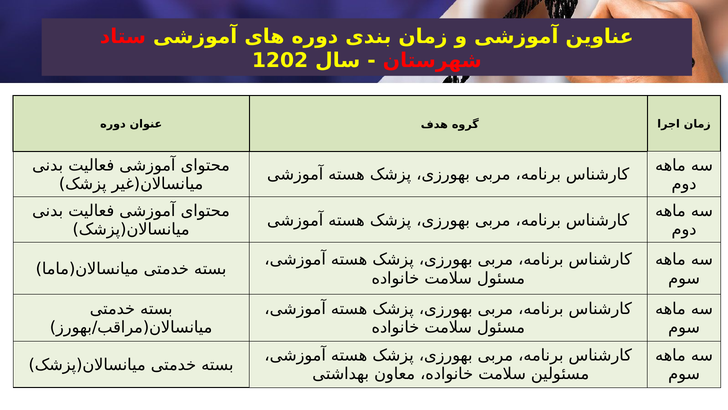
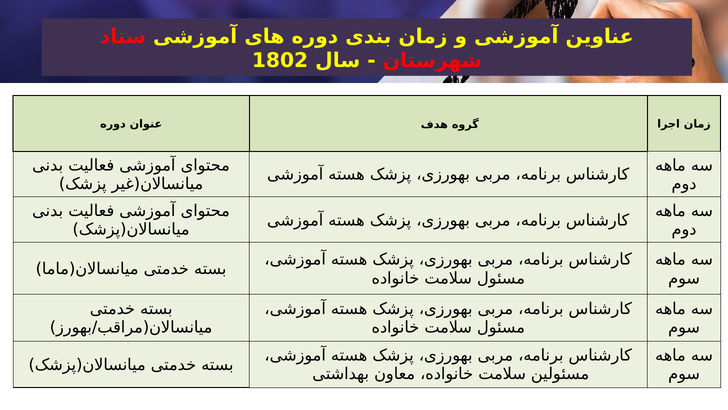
1202: 1202 -> 1802
